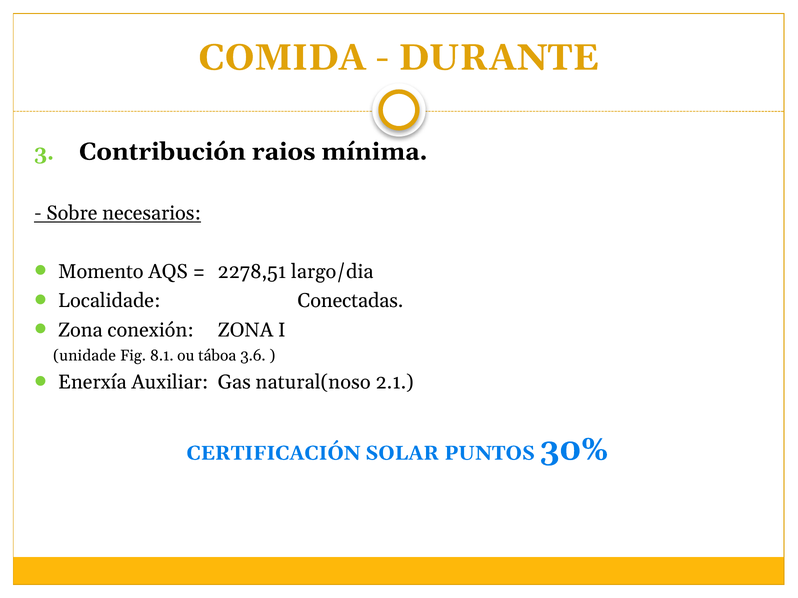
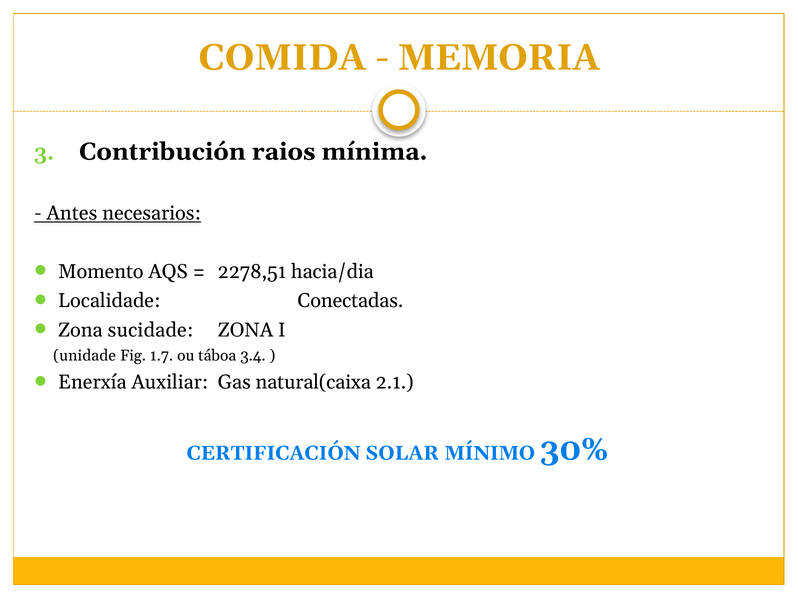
DURANTE: DURANTE -> MEMORIA
Sobre: Sobre -> Antes
largo/dia: largo/dia -> hacia/dia
conexión: conexión -> sucidade
8.1: 8.1 -> 1.7
3.6: 3.6 -> 3.4
natural(noso: natural(noso -> natural(caixa
PUNTOS: PUNTOS -> MÍNIMO
